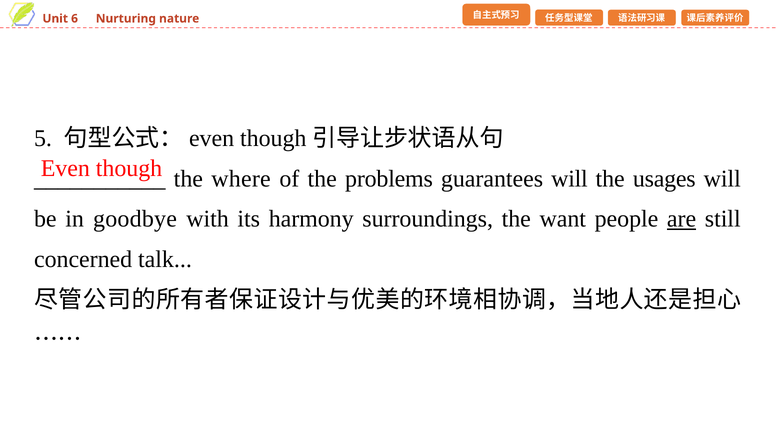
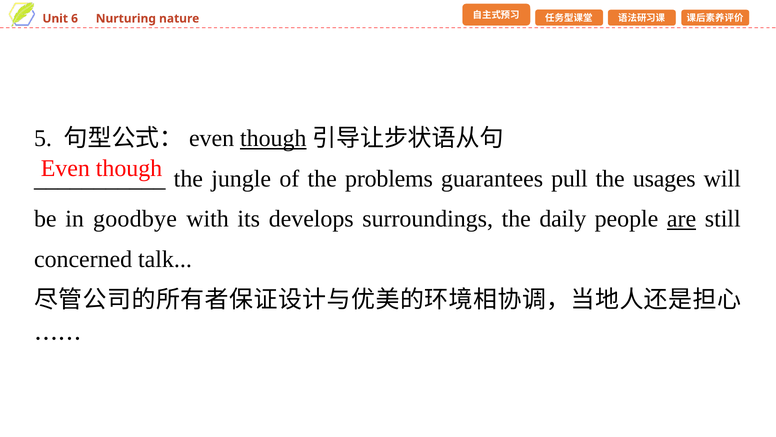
though at (273, 138) underline: none -> present
where: where -> jungle
guarantees will: will -> pull
harmony: harmony -> develops
want: want -> daily
